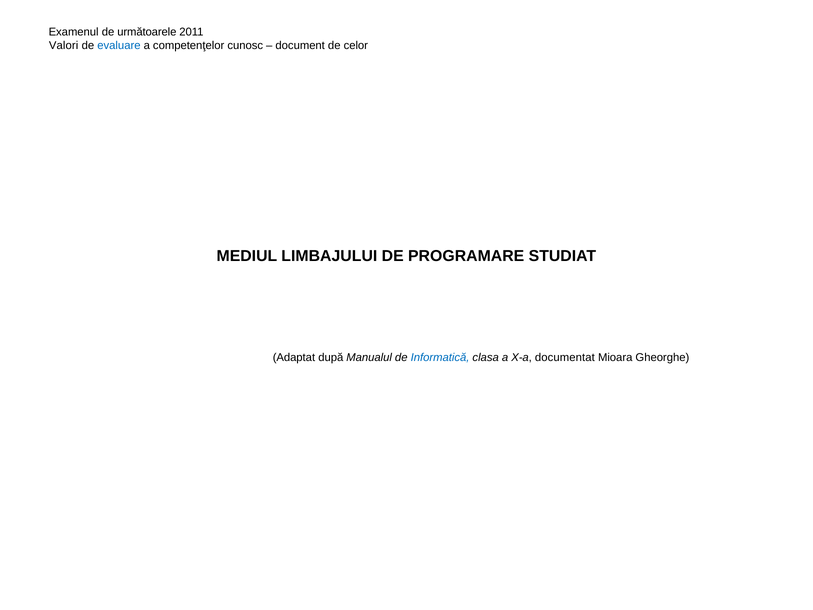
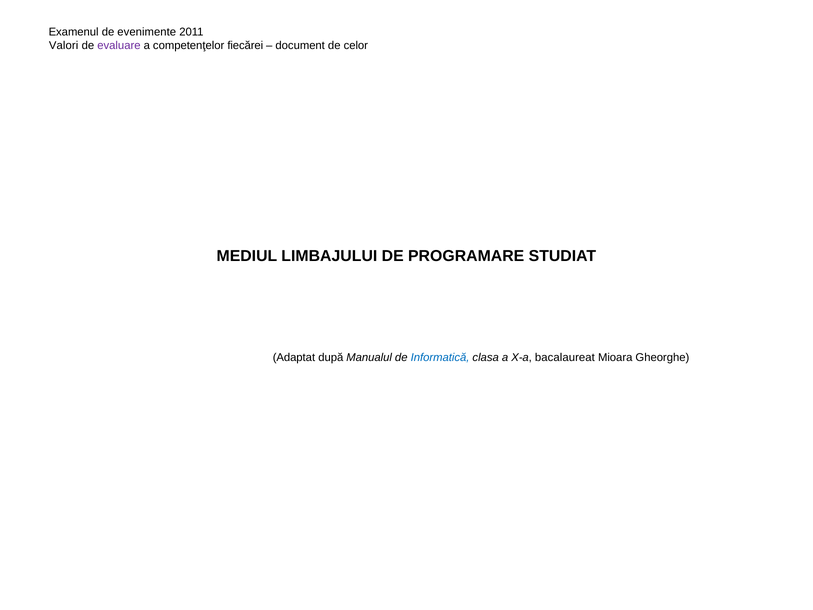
următoarele: următoarele -> evenimente
evaluare colour: blue -> purple
cunosc: cunosc -> fiecărei
documentat: documentat -> bacalaureat
